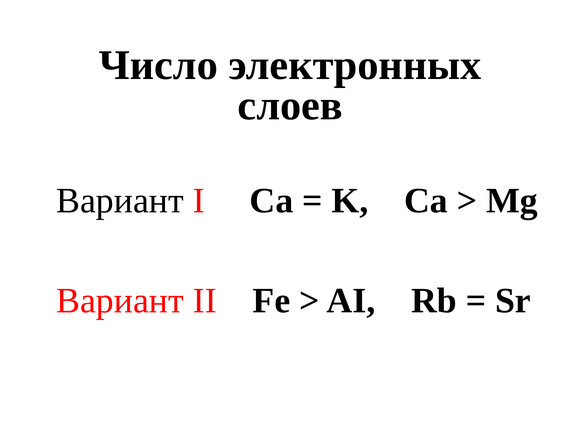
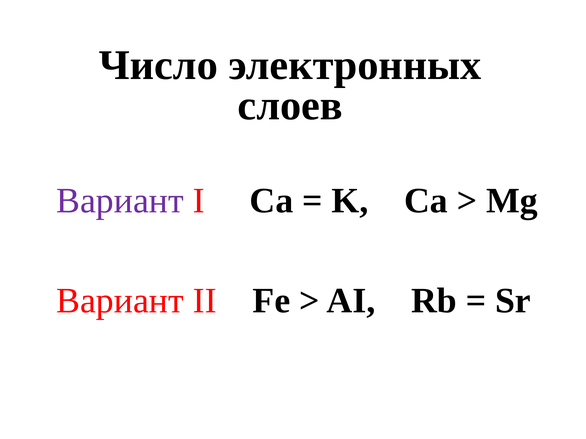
Вариант at (120, 201) colour: black -> purple
